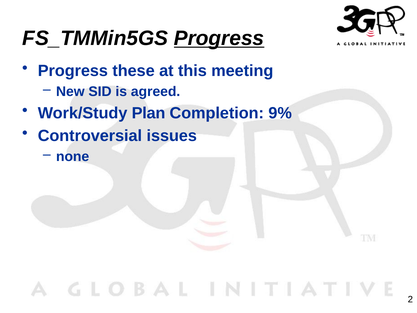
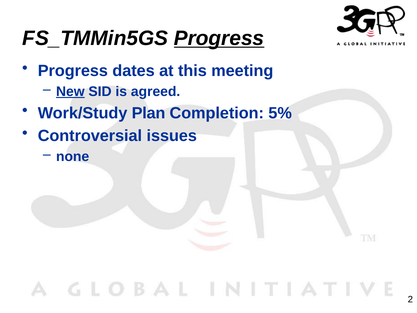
these: these -> dates
New underline: none -> present
9%: 9% -> 5%
